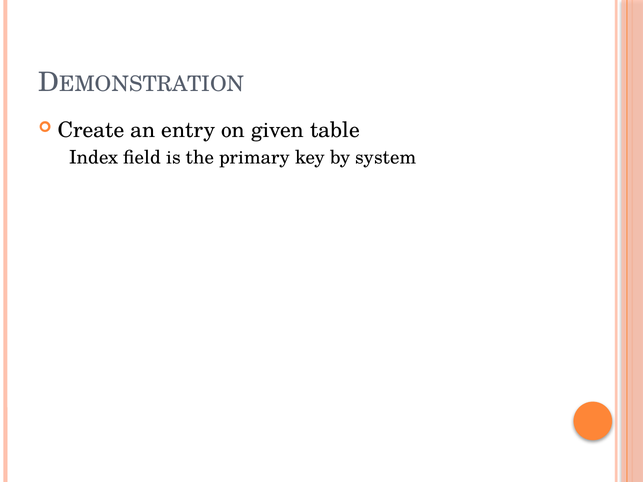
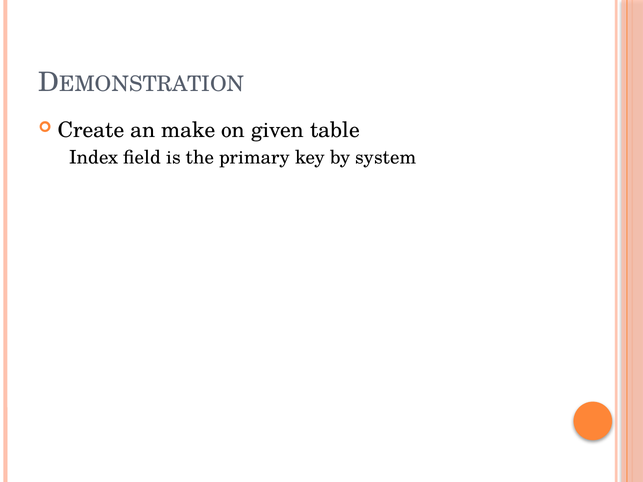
entry: entry -> make
